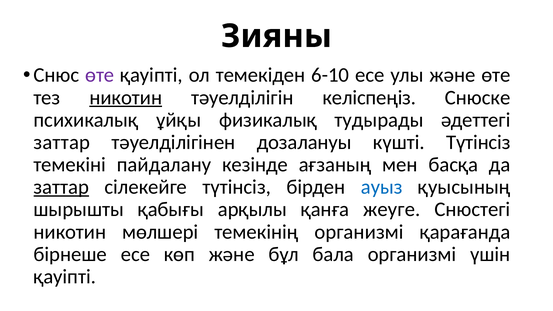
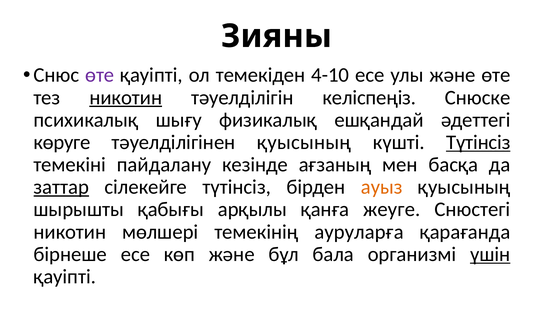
6-10: 6-10 -> 4-10
ұйқы: ұйқы -> шығу
тудырады: тудырады -> ешқандай
заттар at (62, 142): заттар -> көруге
тәуелділігінен дозалануы: дозалануы -> қуысының
Түтінсіз at (478, 142) underline: none -> present
ауыз colour: blue -> orange
темекінің организмі: организмі -> ауруларға
үшін underline: none -> present
